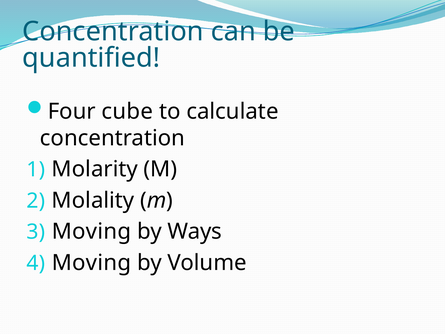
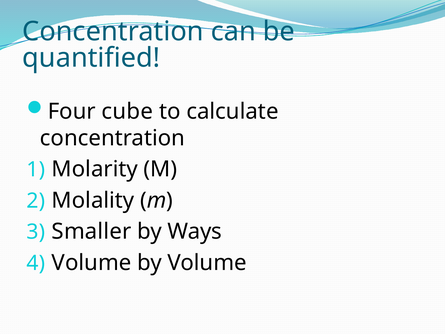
Moving at (91, 231): Moving -> Smaller
Moving at (91, 263): Moving -> Volume
